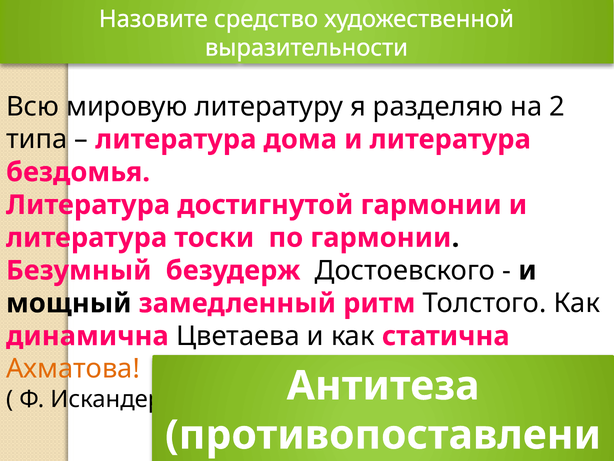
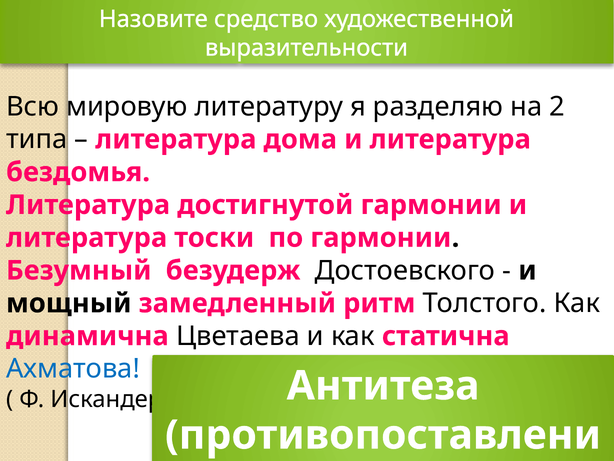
Ахматова colour: orange -> blue
